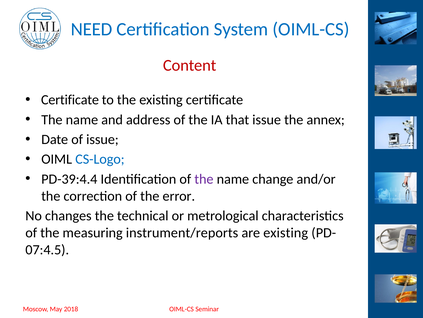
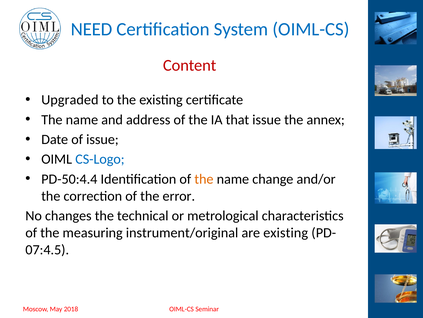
Certificate at (70, 100): Certificate -> Upgraded
PD-39:4.4: PD-39:4.4 -> PD-50:4.4
the at (204, 179) colour: purple -> orange
instrument/reports: instrument/reports -> instrument/original
